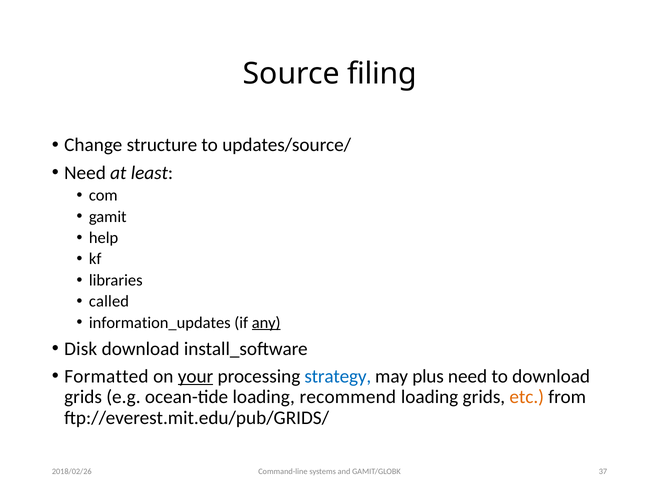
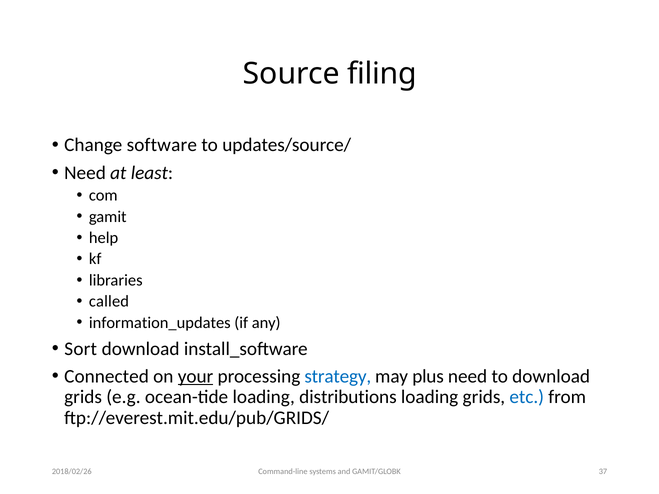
structure: structure -> software
any underline: present -> none
Disk: Disk -> Sort
Formatted: Formatted -> Connected
recommend: recommend -> distributions
etc colour: orange -> blue
